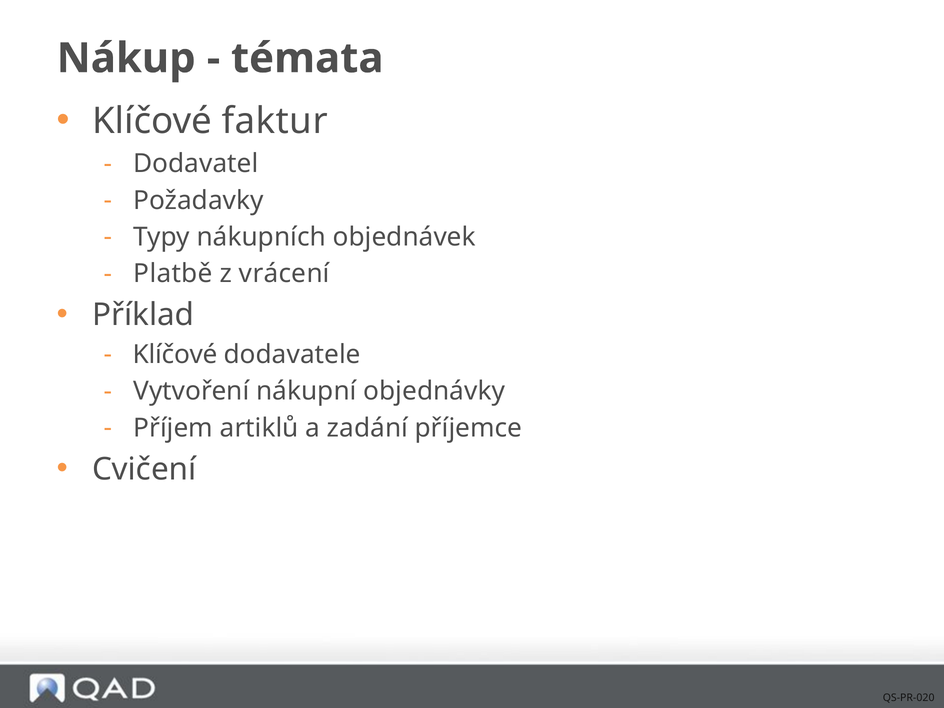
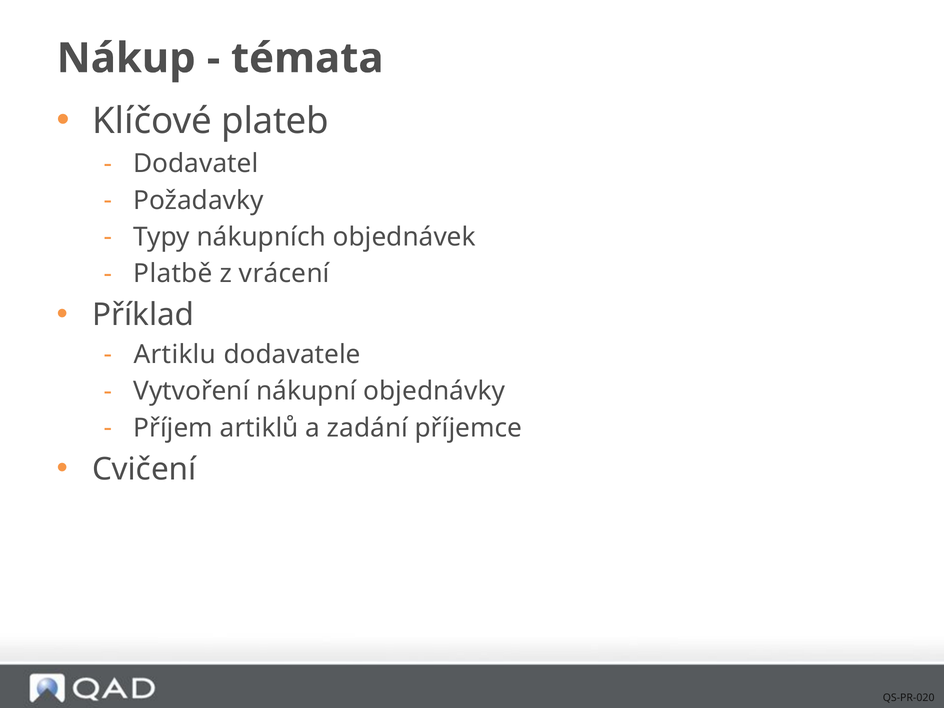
faktur: faktur -> plateb
Klíčové at (175, 355): Klíčové -> Artiklu
